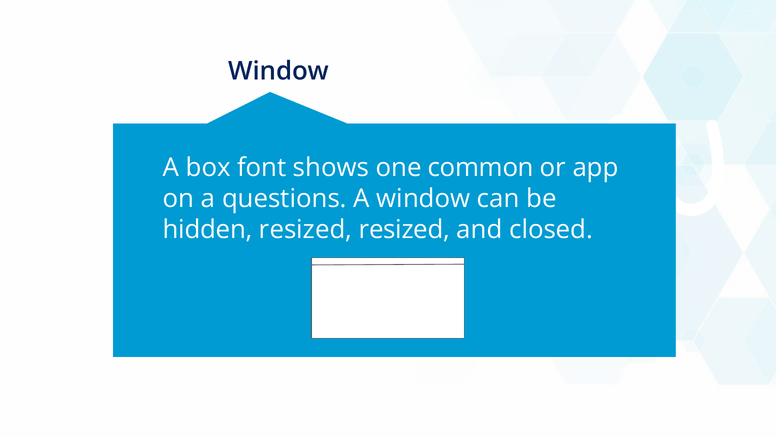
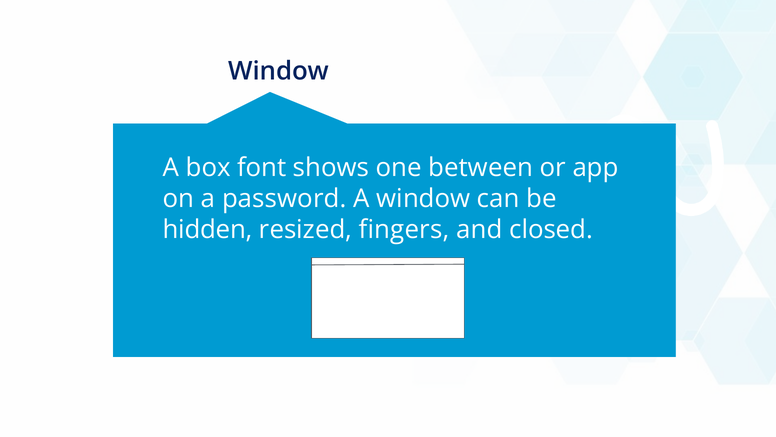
common: common -> between
questions: questions -> password
resized resized: resized -> fingers
